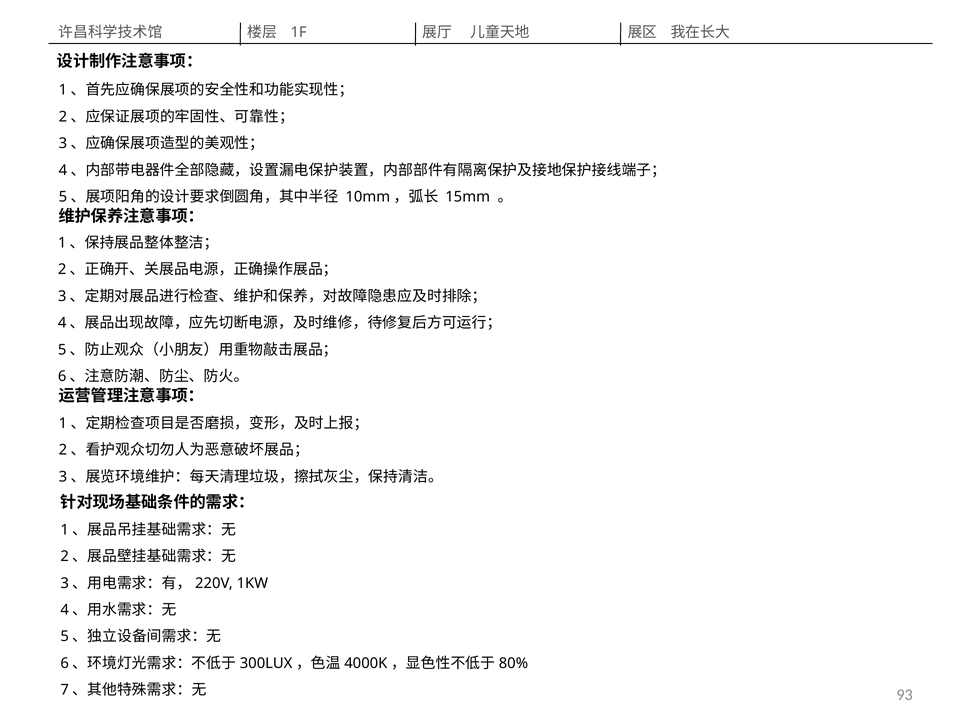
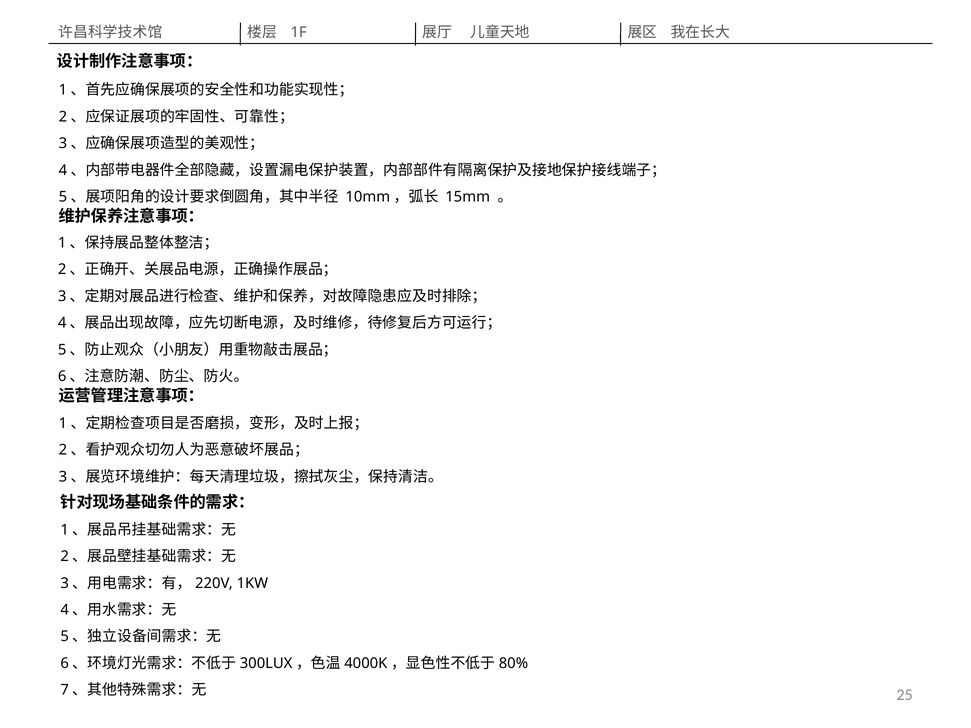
93: 93 -> 25
